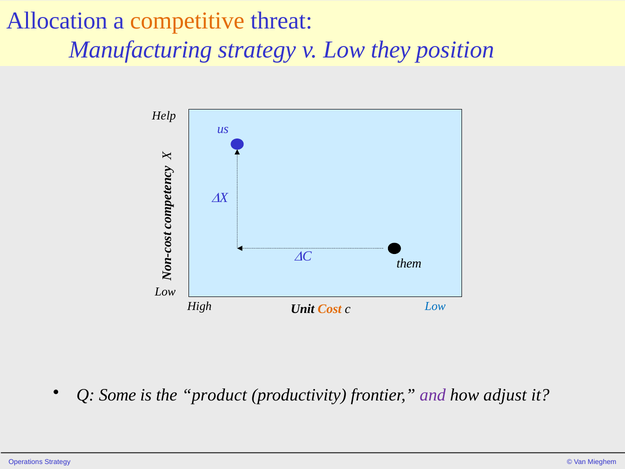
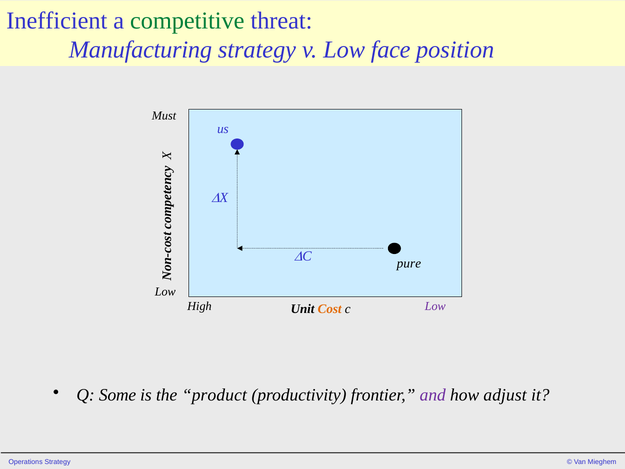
Allocation: Allocation -> Inefficient
competitive colour: orange -> green
they: they -> face
Help: Help -> Must
them: them -> pure
Low at (435, 306) colour: blue -> purple
